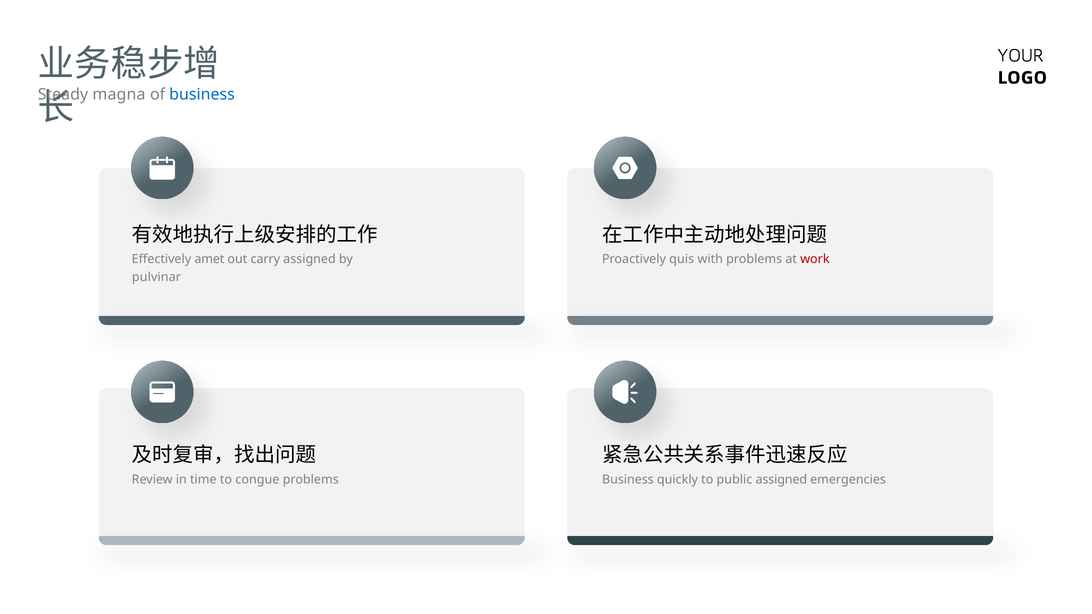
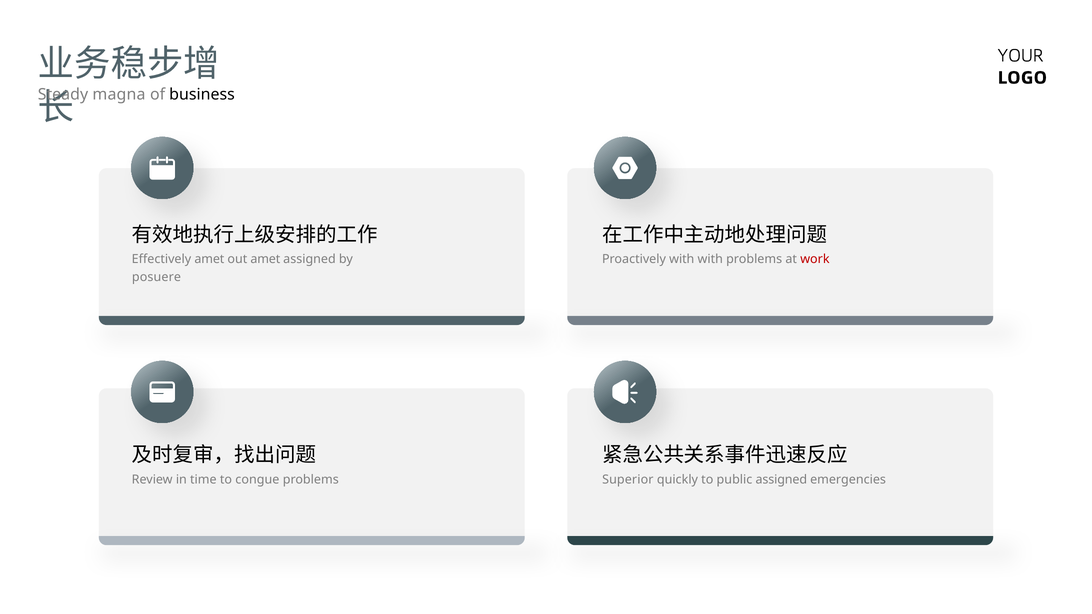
business at (202, 95) colour: blue -> black
out carry: carry -> amet
Proactively quis: quis -> with
pulvinar: pulvinar -> posuere
problems Business: Business -> Superior
